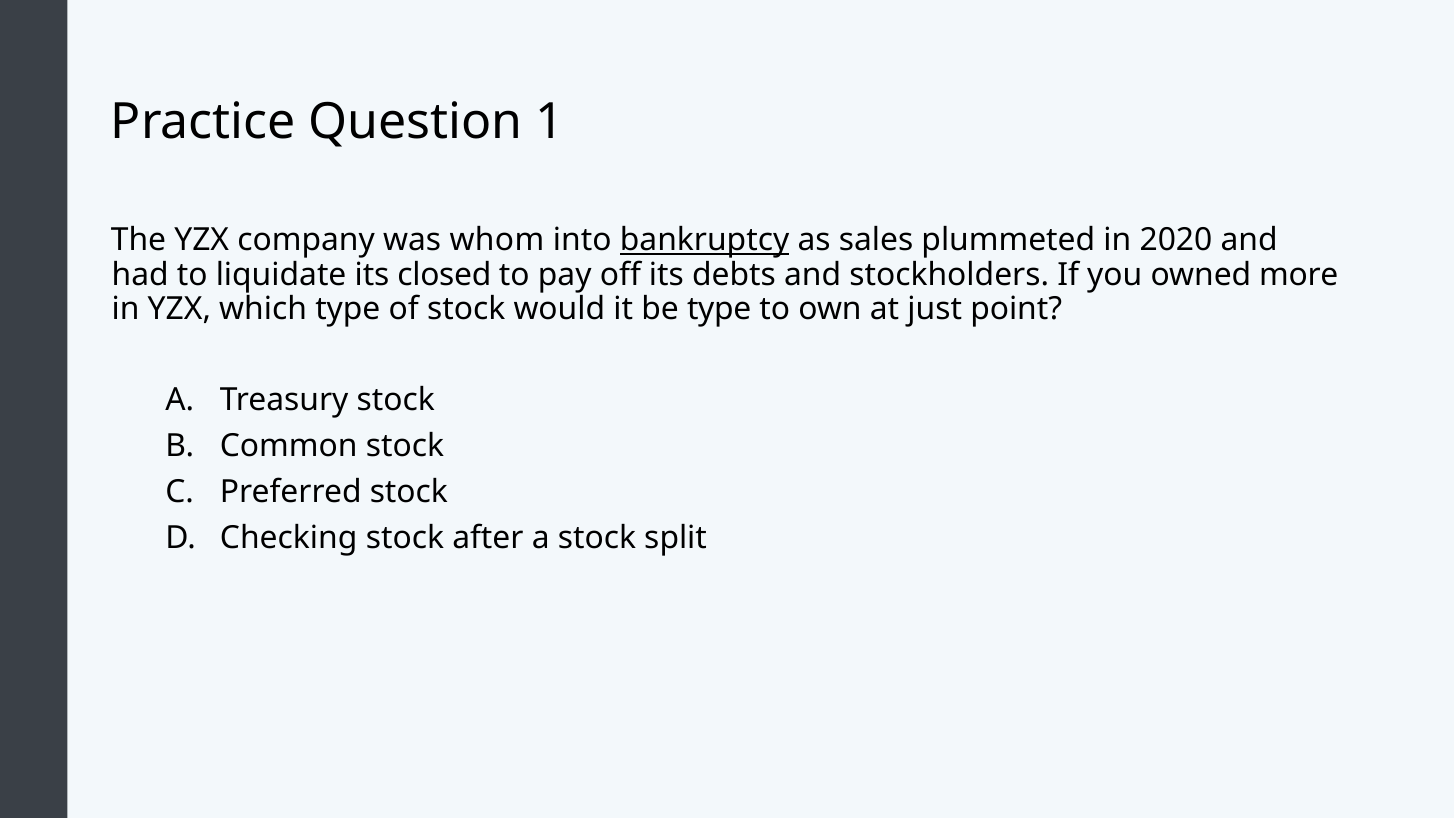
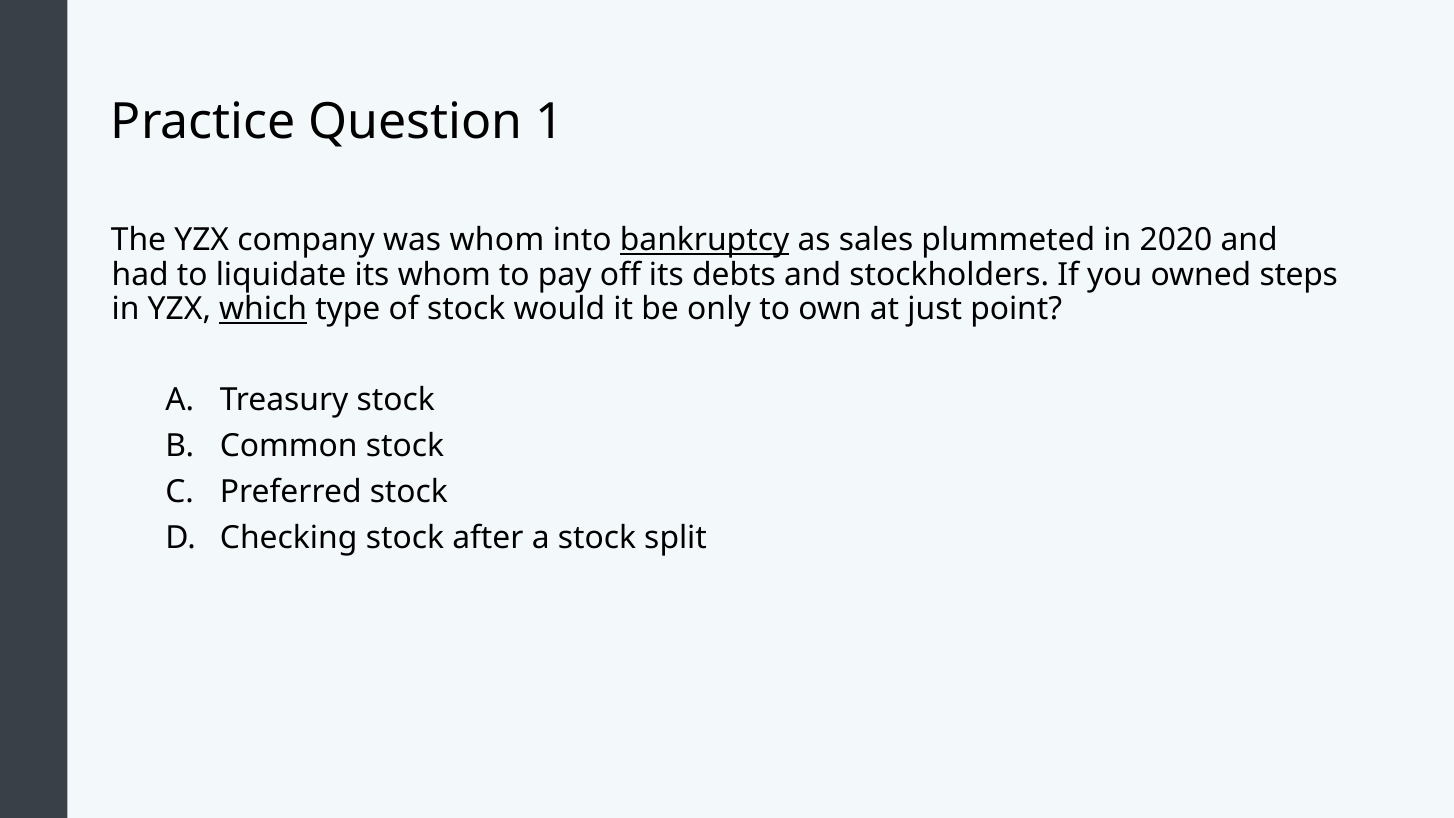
its closed: closed -> whom
more: more -> steps
which underline: none -> present
be type: type -> only
